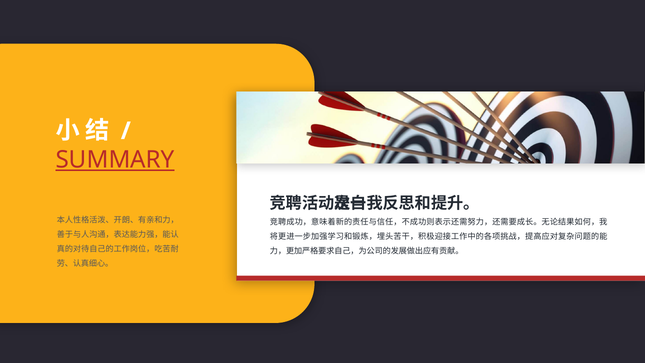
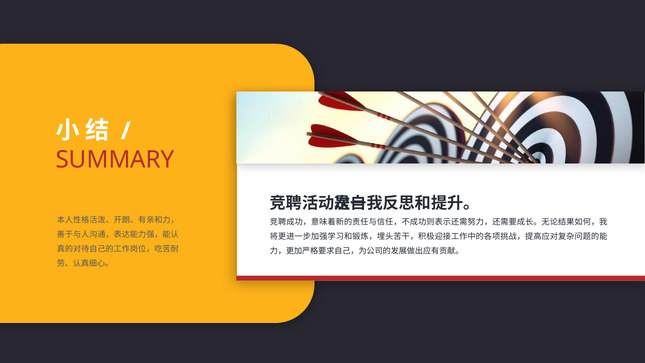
SUMMARY underline: present -> none
